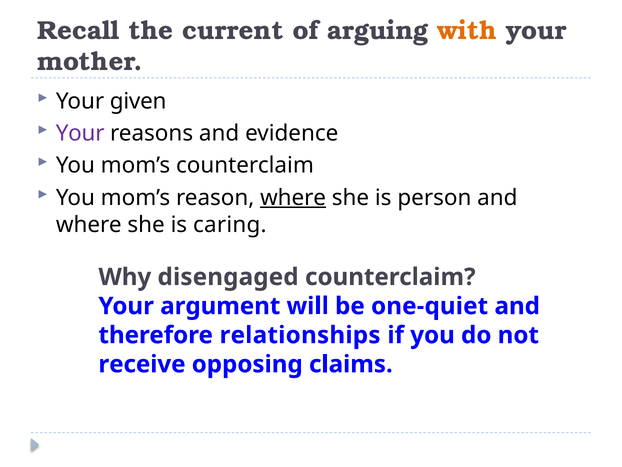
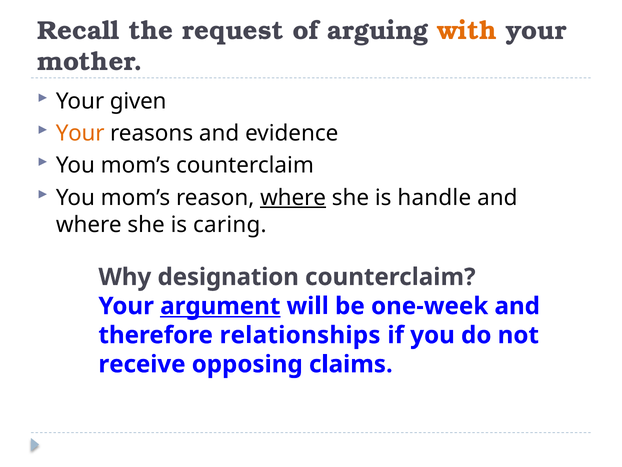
current: current -> request
Your at (80, 133) colour: purple -> orange
person: person -> handle
disengaged: disengaged -> designation
argument underline: none -> present
one-quiet: one-quiet -> one-week
